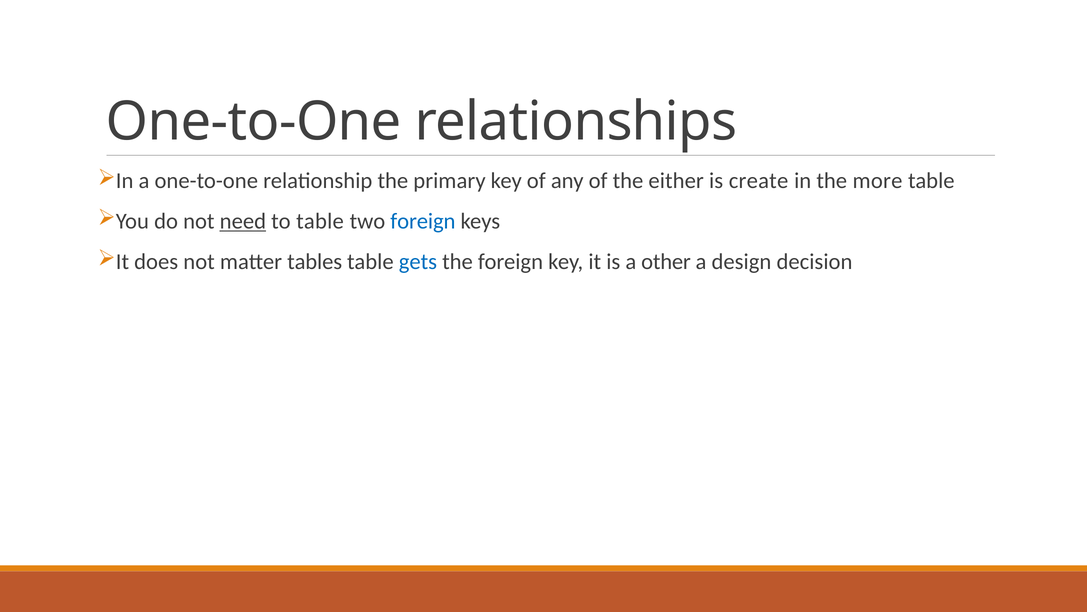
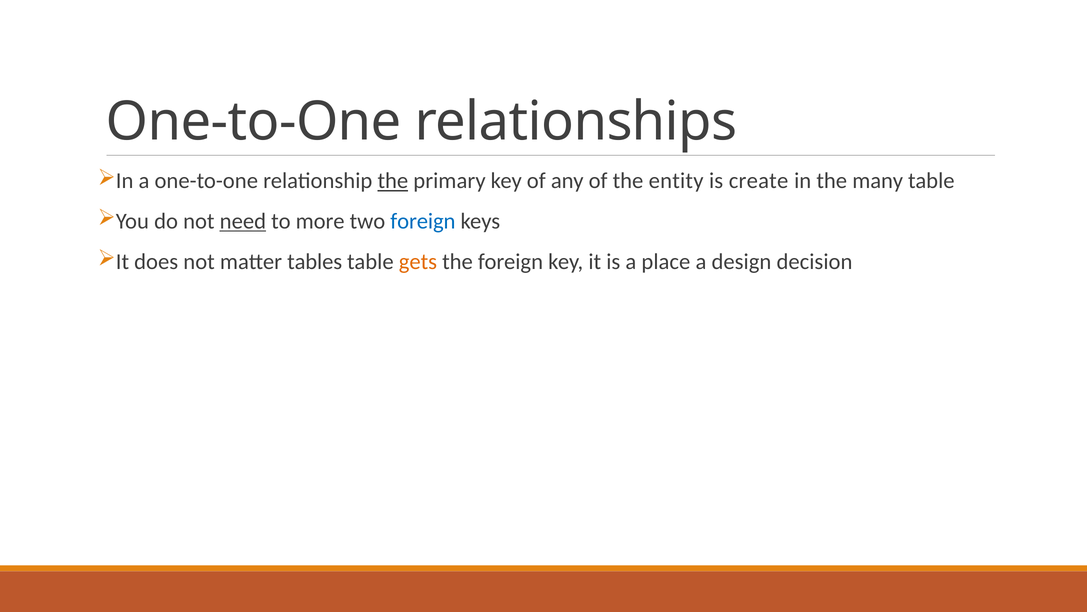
the at (393, 181) underline: none -> present
either: either -> entity
more: more -> many
to table: table -> more
gets colour: blue -> orange
other: other -> place
